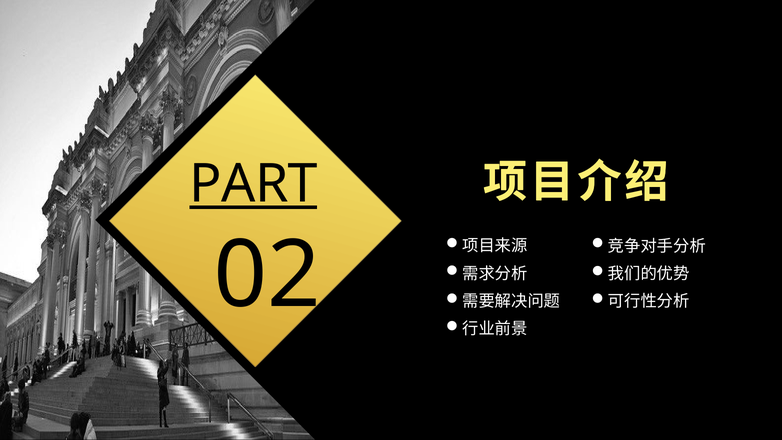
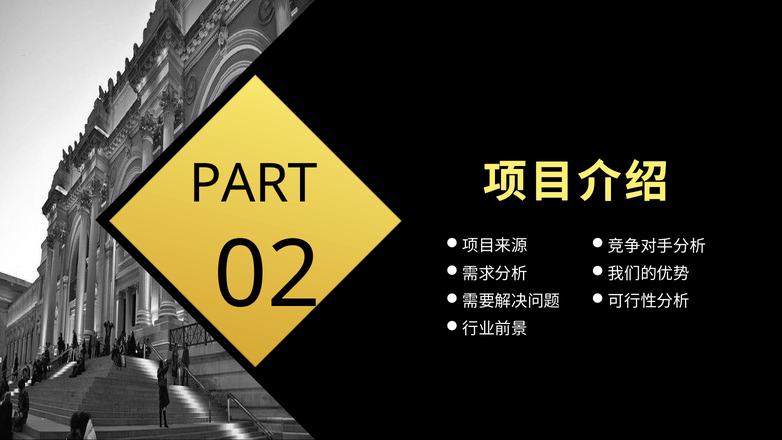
PART underline: present -> none
